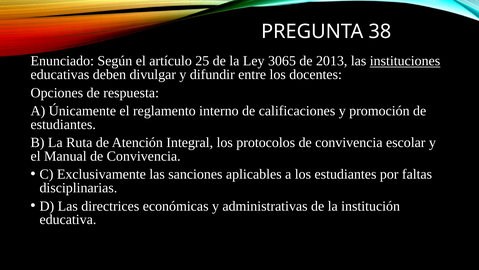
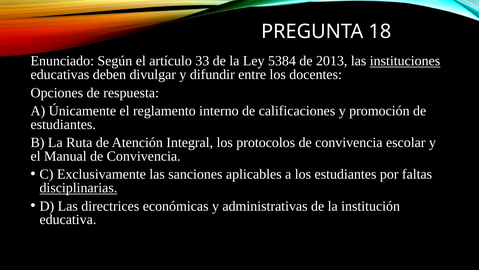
38: 38 -> 18
25: 25 -> 33
3065: 3065 -> 5384
disciplinarias underline: none -> present
